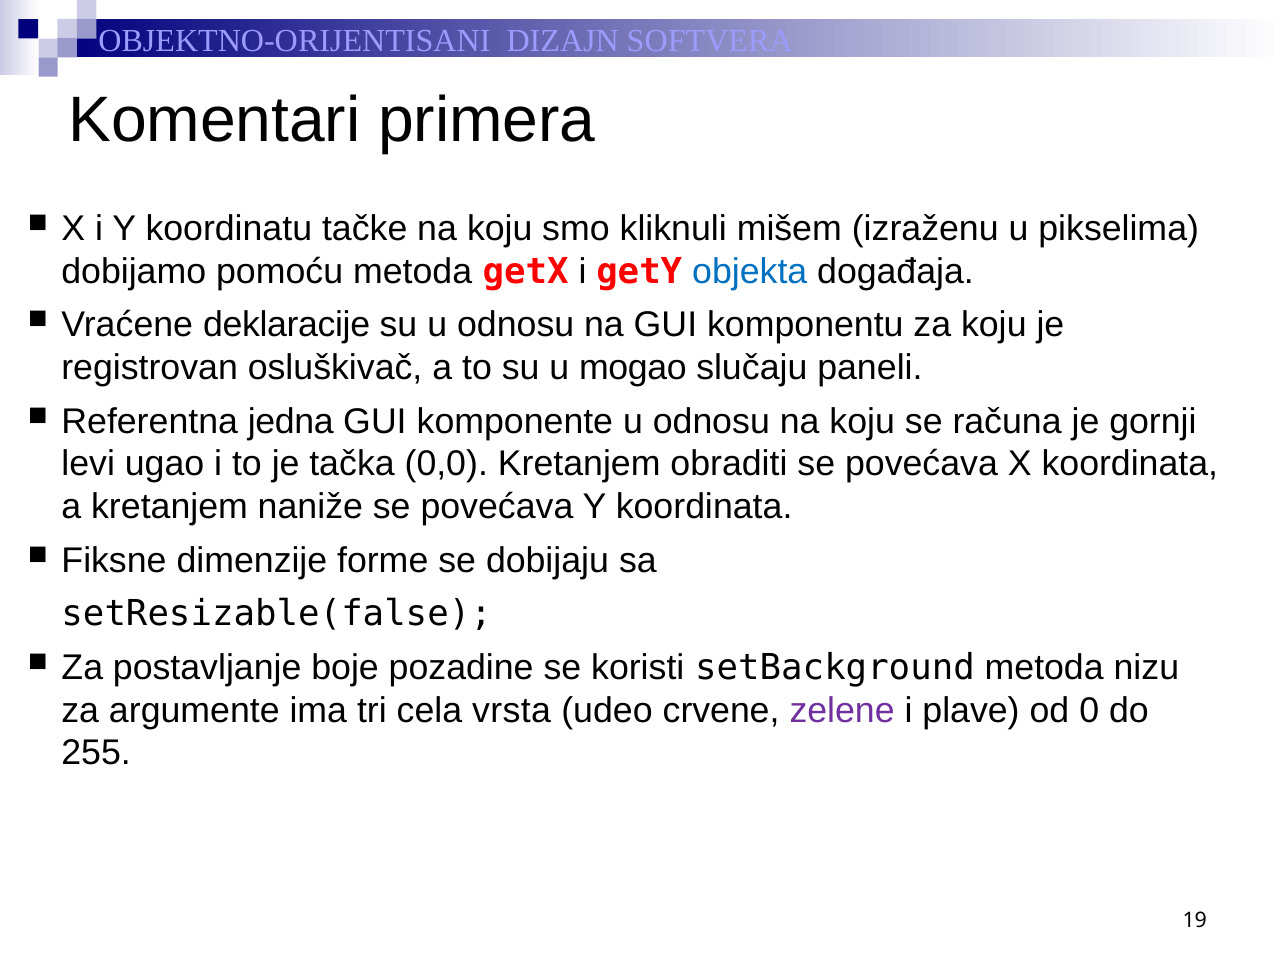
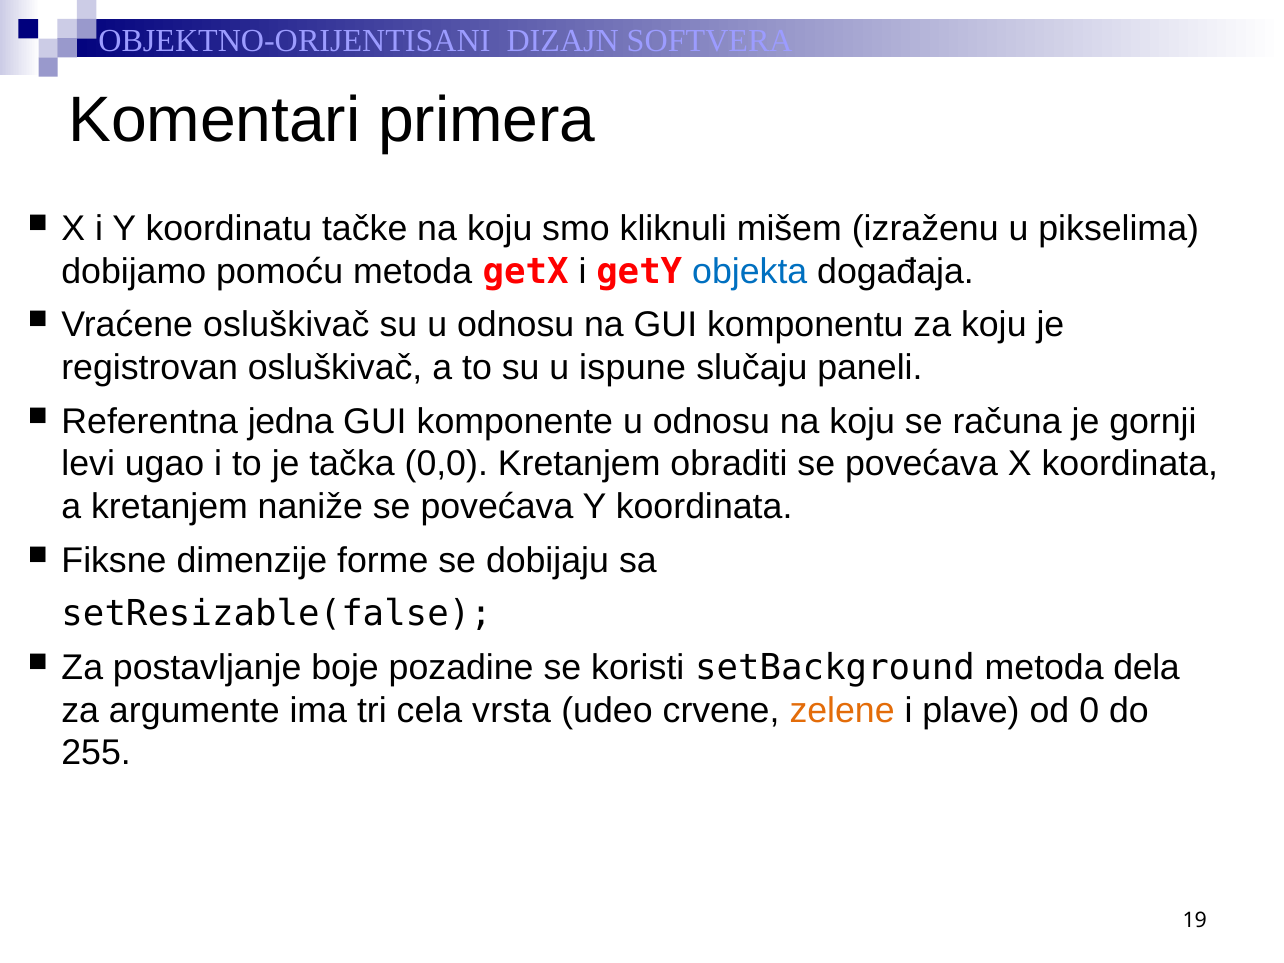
Vraćene deklaracije: deklaracije -> osluškivač
mogao: mogao -> ispune
nizu: nizu -> dela
zelene colour: purple -> orange
